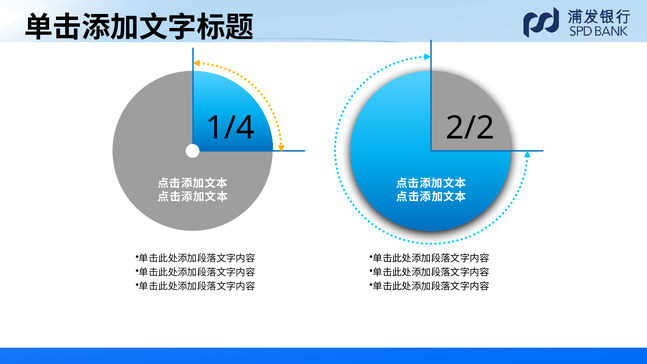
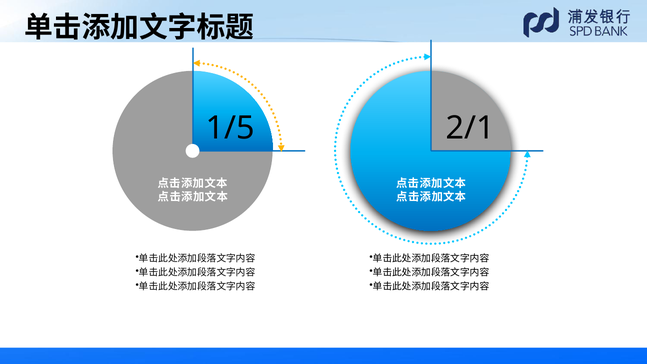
1/4: 1/4 -> 1/5
2/2: 2/2 -> 2/1
